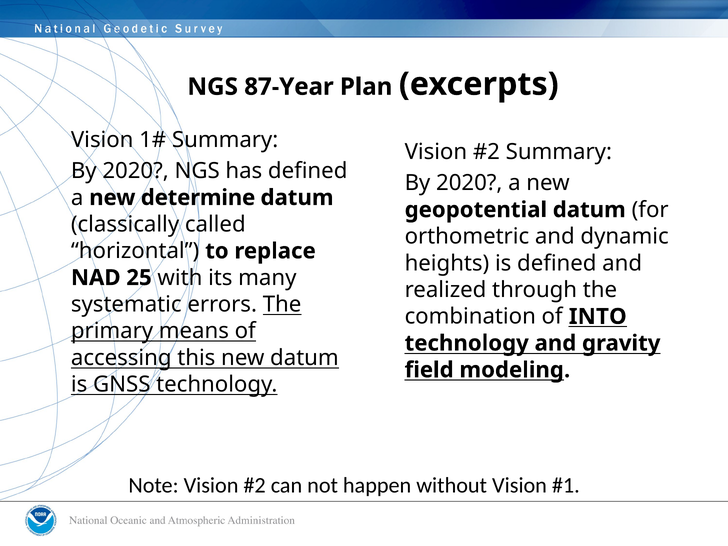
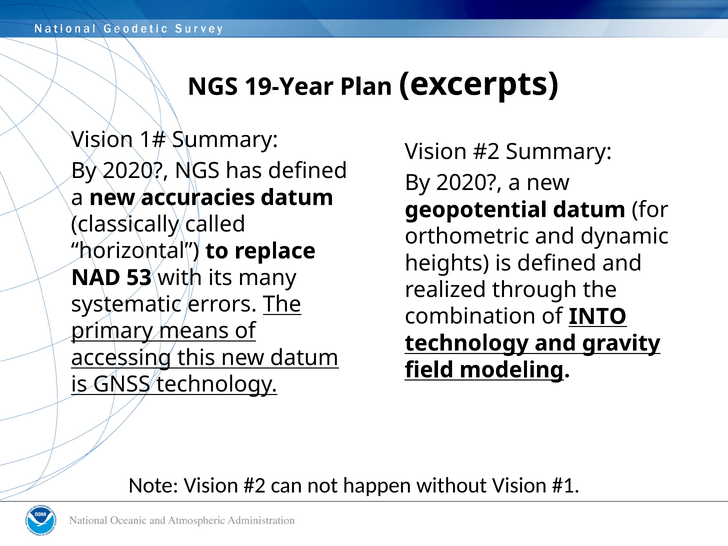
87-Year: 87-Year -> 19-Year
determine: determine -> accuracies
25: 25 -> 53
